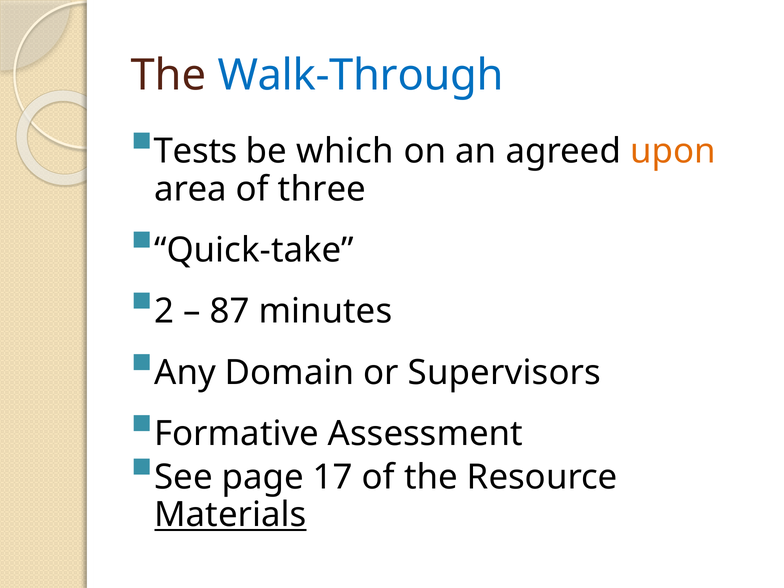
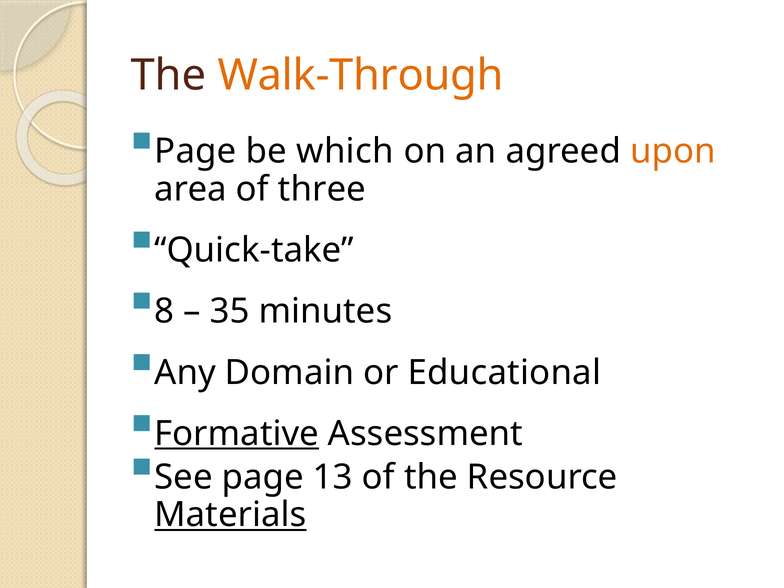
Walk-Through colour: blue -> orange
Tests at (196, 151): Tests -> Page
2: 2 -> 8
87: 87 -> 35
Supervisors: Supervisors -> Educational
Formative underline: none -> present
17: 17 -> 13
